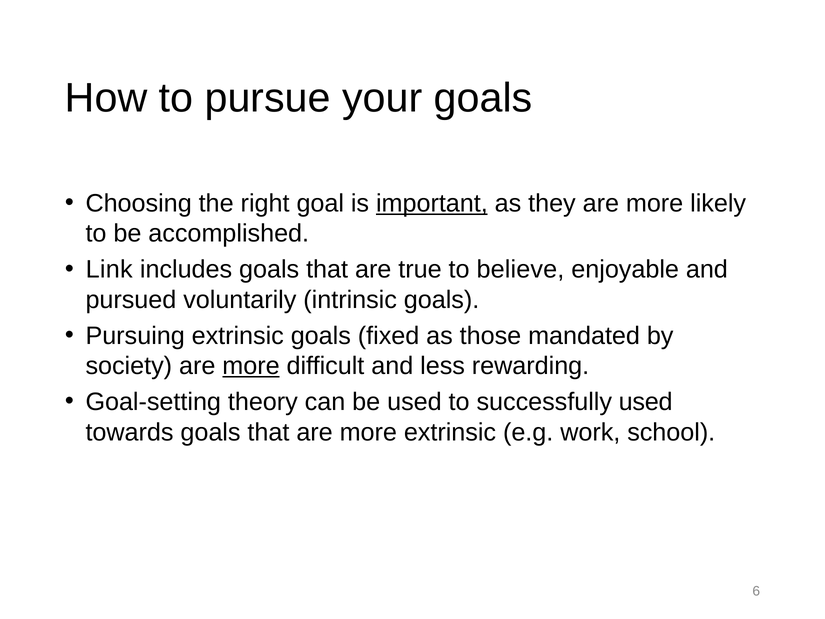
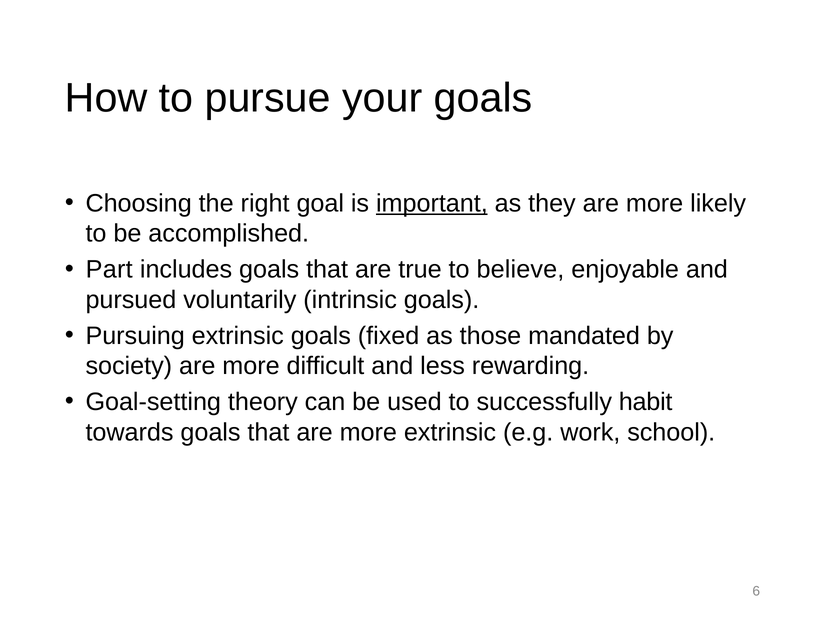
Link: Link -> Part
more at (251, 366) underline: present -> none
successfully used: used -> habit
